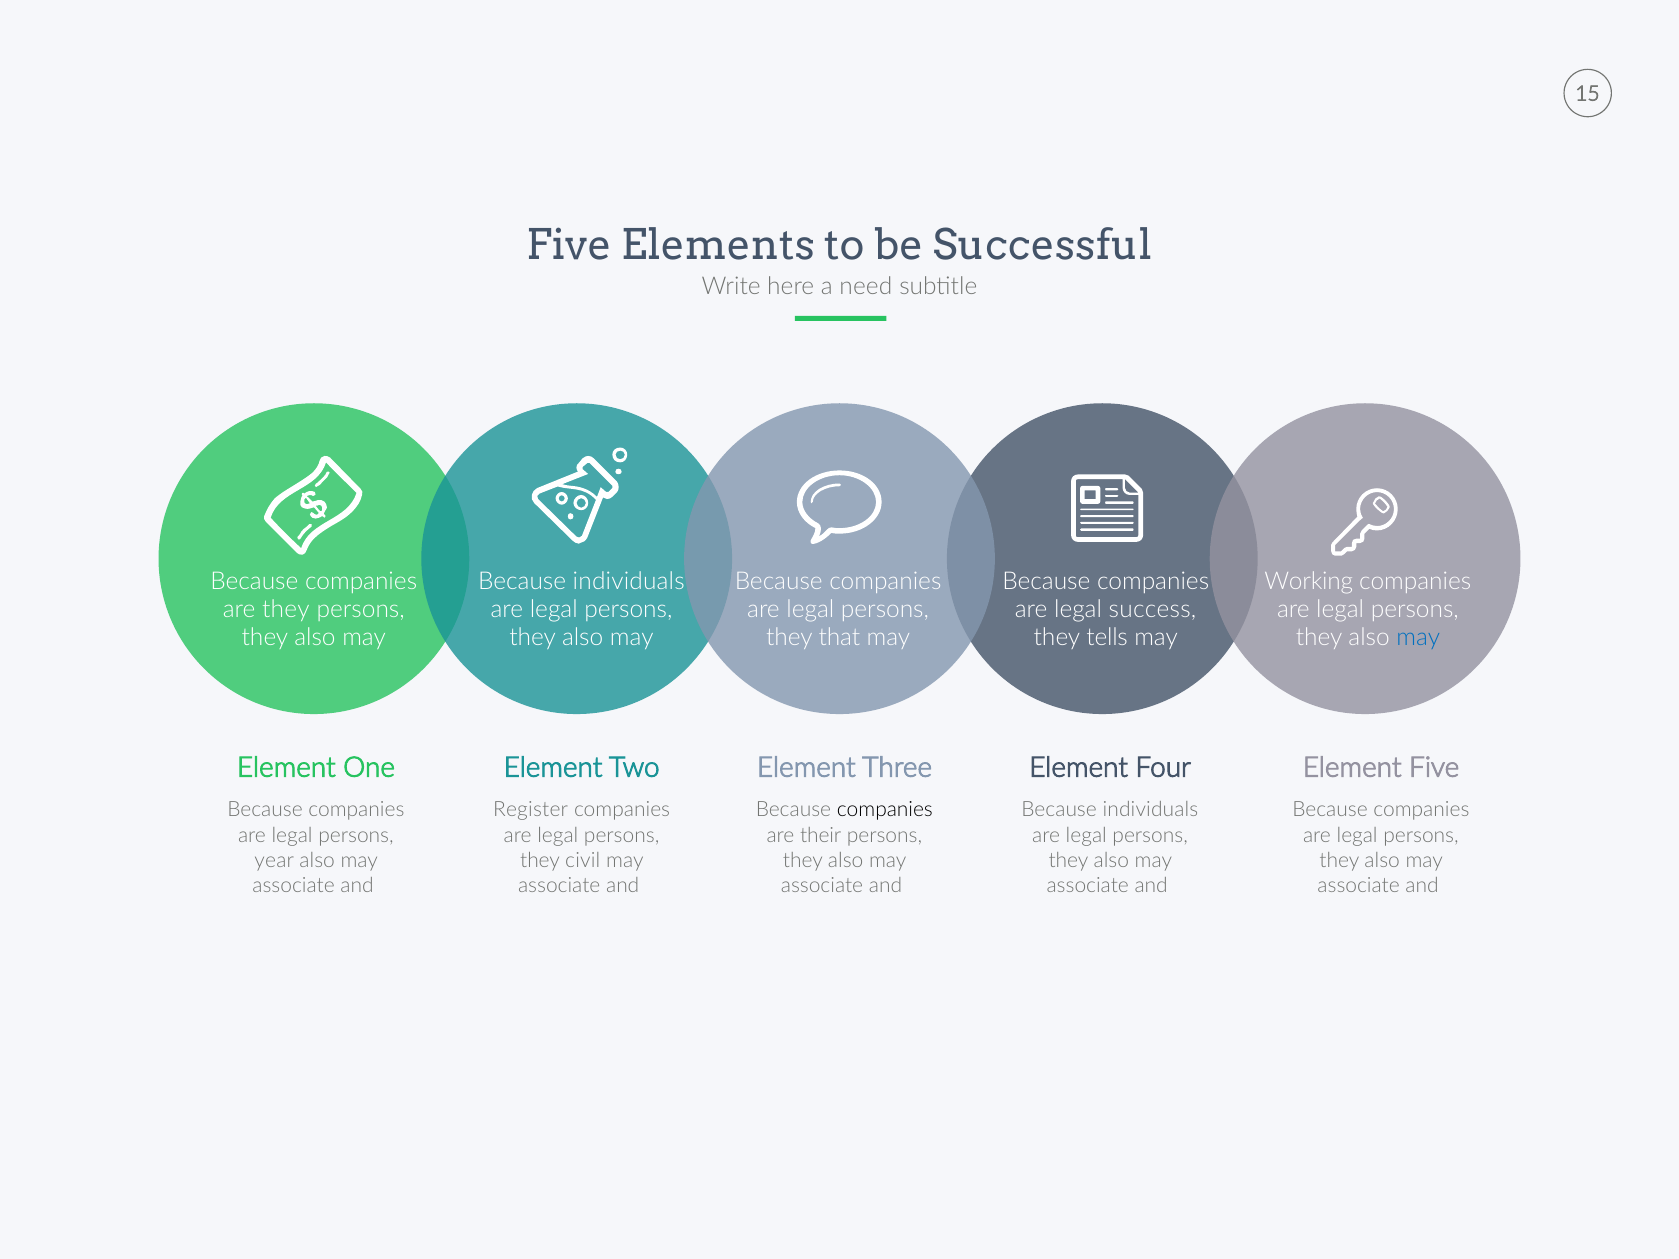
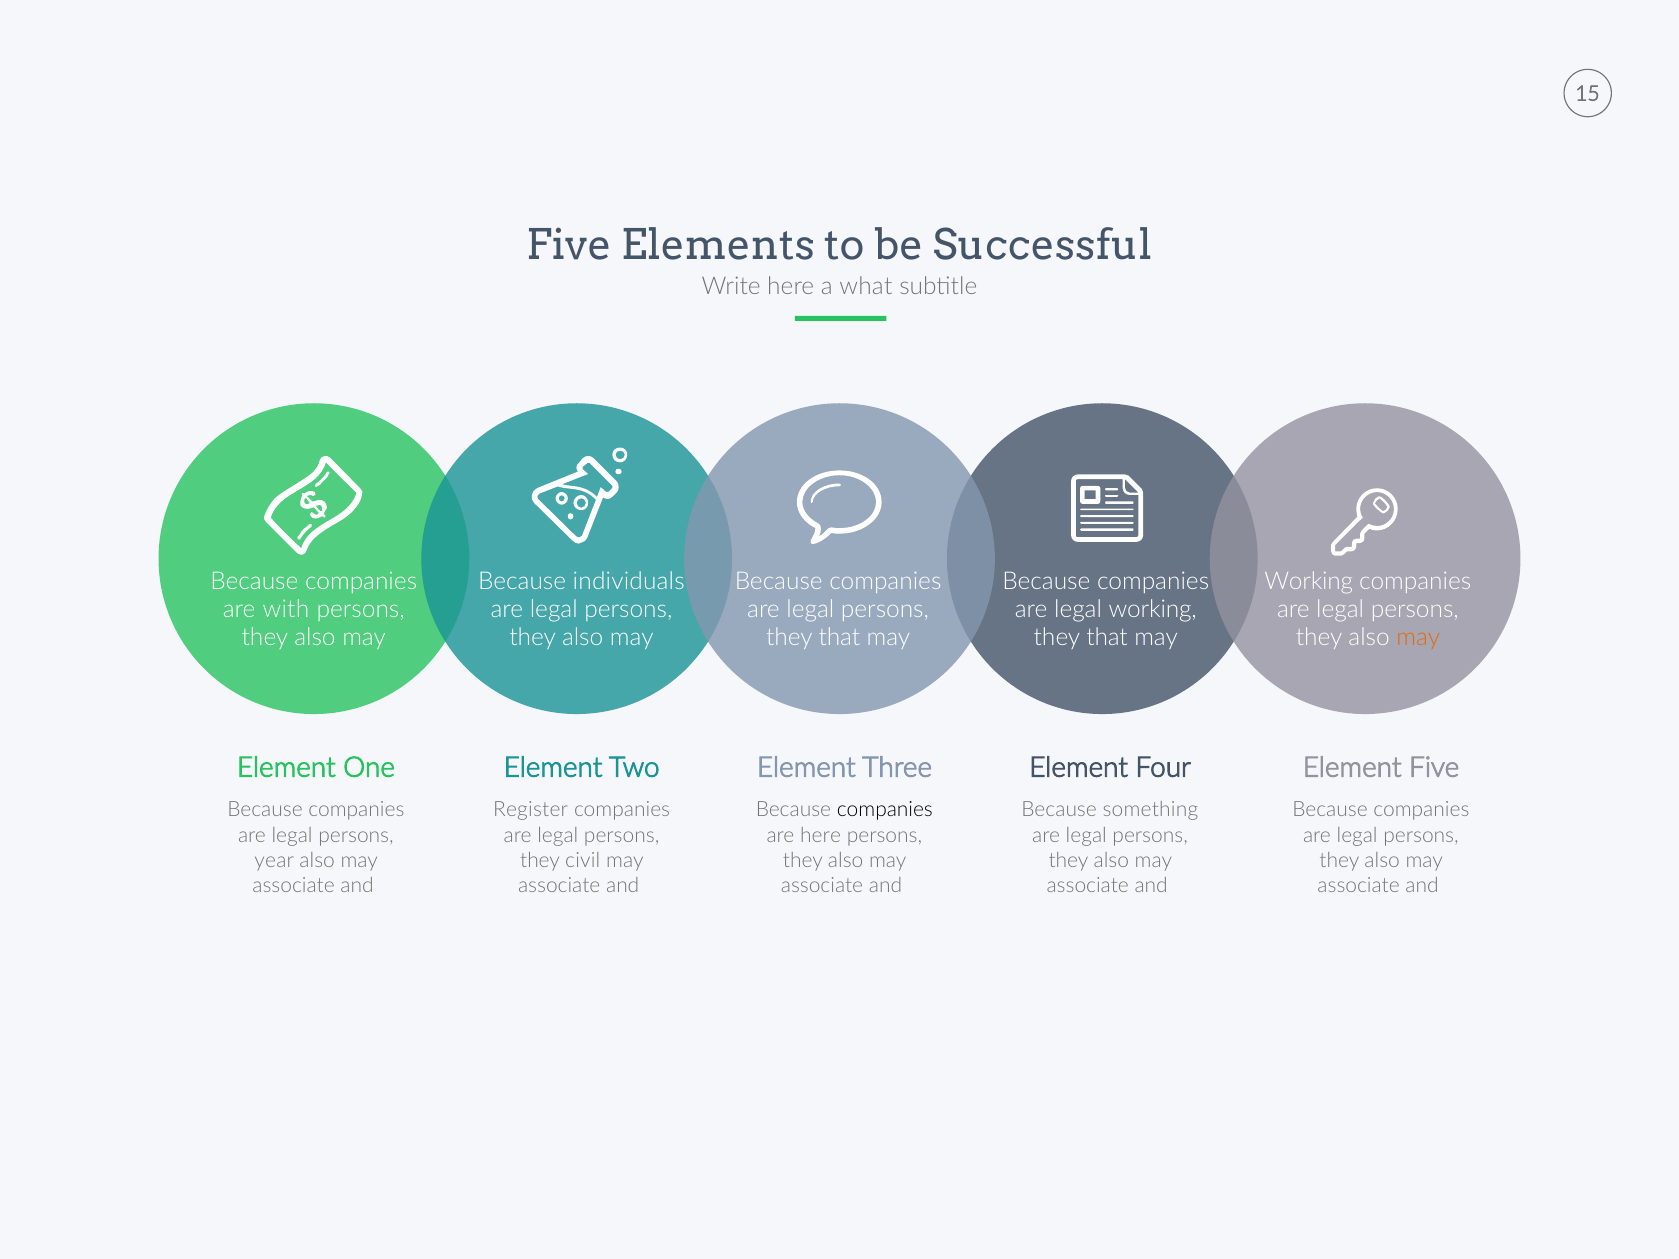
need: need -> what
are they: they -> with
legal success: success -> working
tells at (1107, 638): tells -> that
may at (1418, 638) colour: blue -> orange
individuals at (1150, 810): individuals -> something
are their: their -> here
